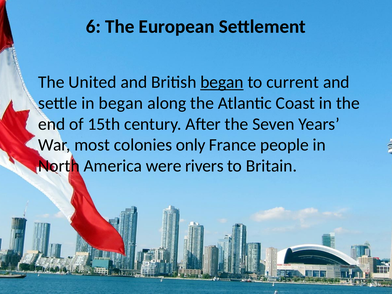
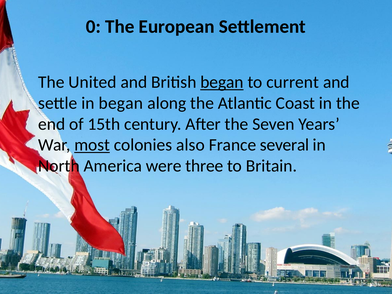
6: 6 -> 0
most underline: none -> present
only: only -> also
people: people -> several
rivers: rivers -> three
